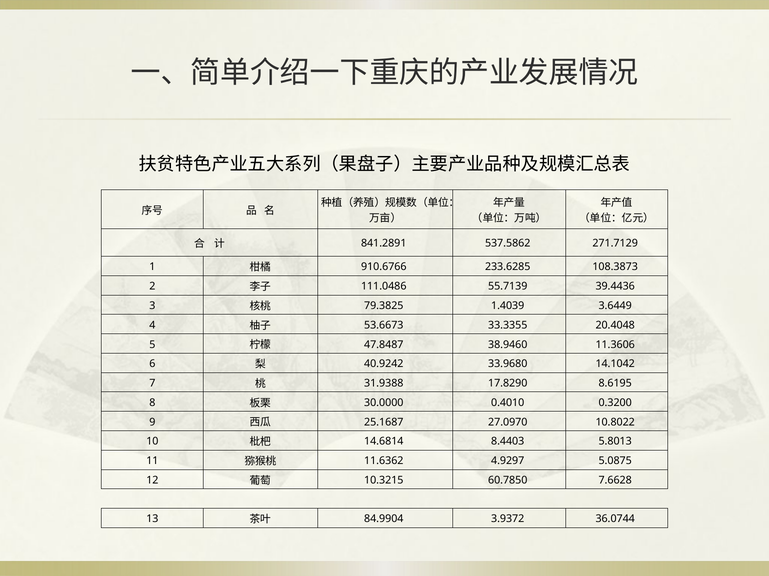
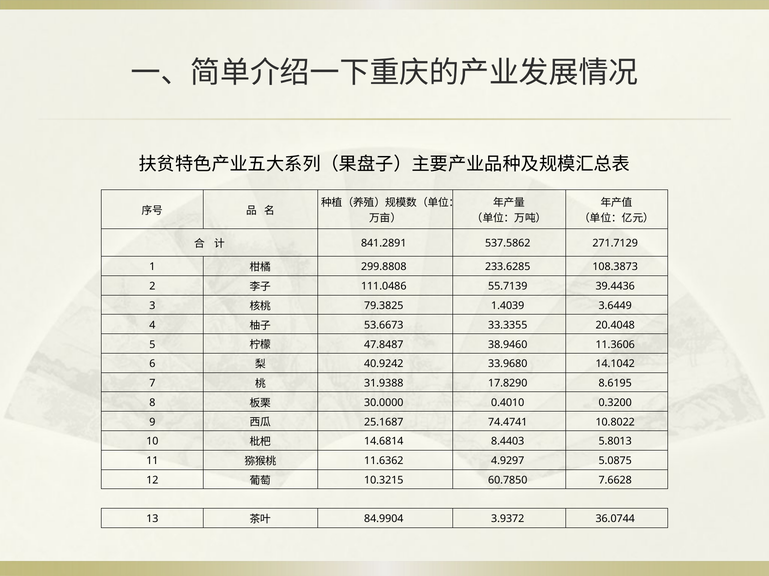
910.6766: 910.6766 -> 299.8808
27.0970: 27.0970 -> 74.4741
